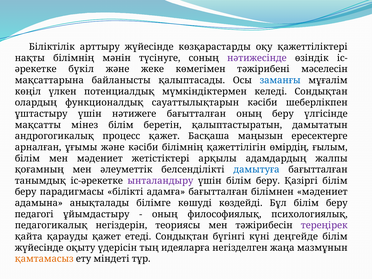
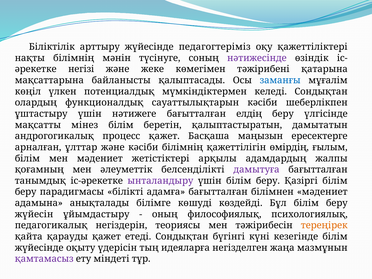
көзқарастарды: көзқарастарды -> педагогтеріміз
бүкіл: бүкіл -> негізі
мәселесін: мәселесін -> қатарына
бағытталған оның: оның -> елдің
ұғымы: ұғымы -> ұлттар
дамытуға colour: blue -> purple
педагогі: педагогі -> жүйесін
тереңірек colour: purple -> orange
деңгейде: деңгейде -> кезегінде
қамтамасыз colour: orange -> purple
